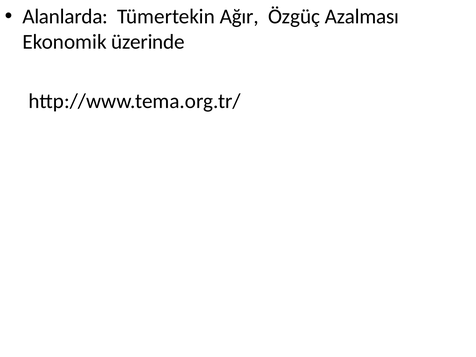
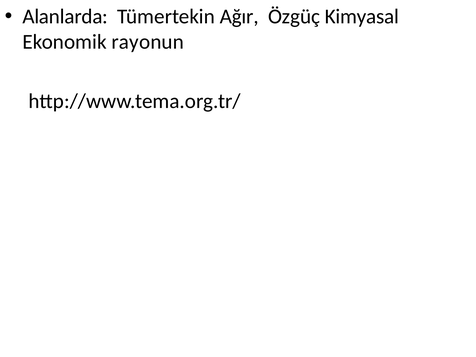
Azalması: Azalması -> Kimyasal
üzerinde: üzerinde -> rayonun
